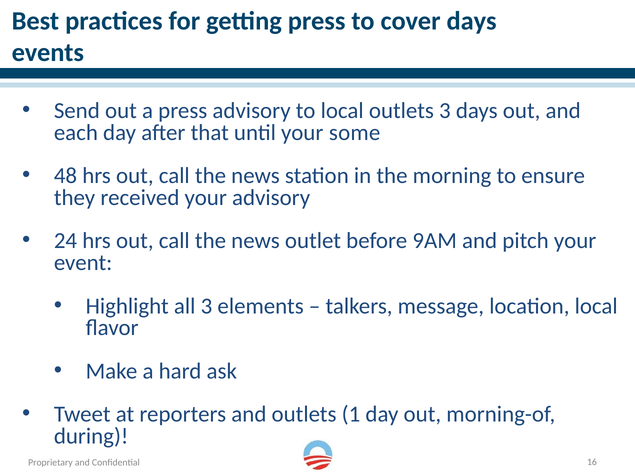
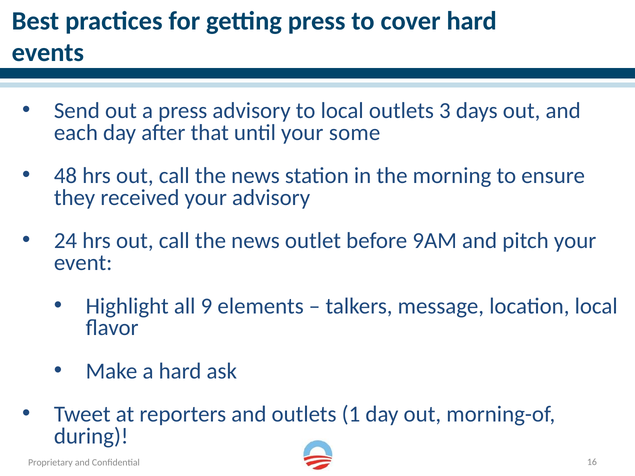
cover days: days -> hard
all 3: 3 -> 9
